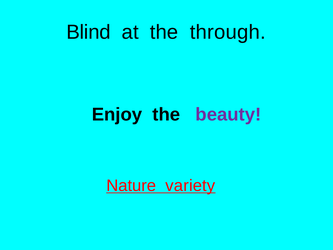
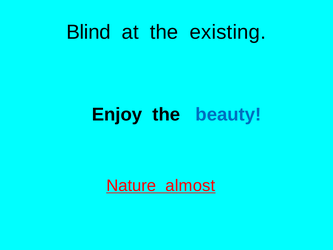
through: through -> existing
beauty colour: purple -> blue
variety: variety -> almost
